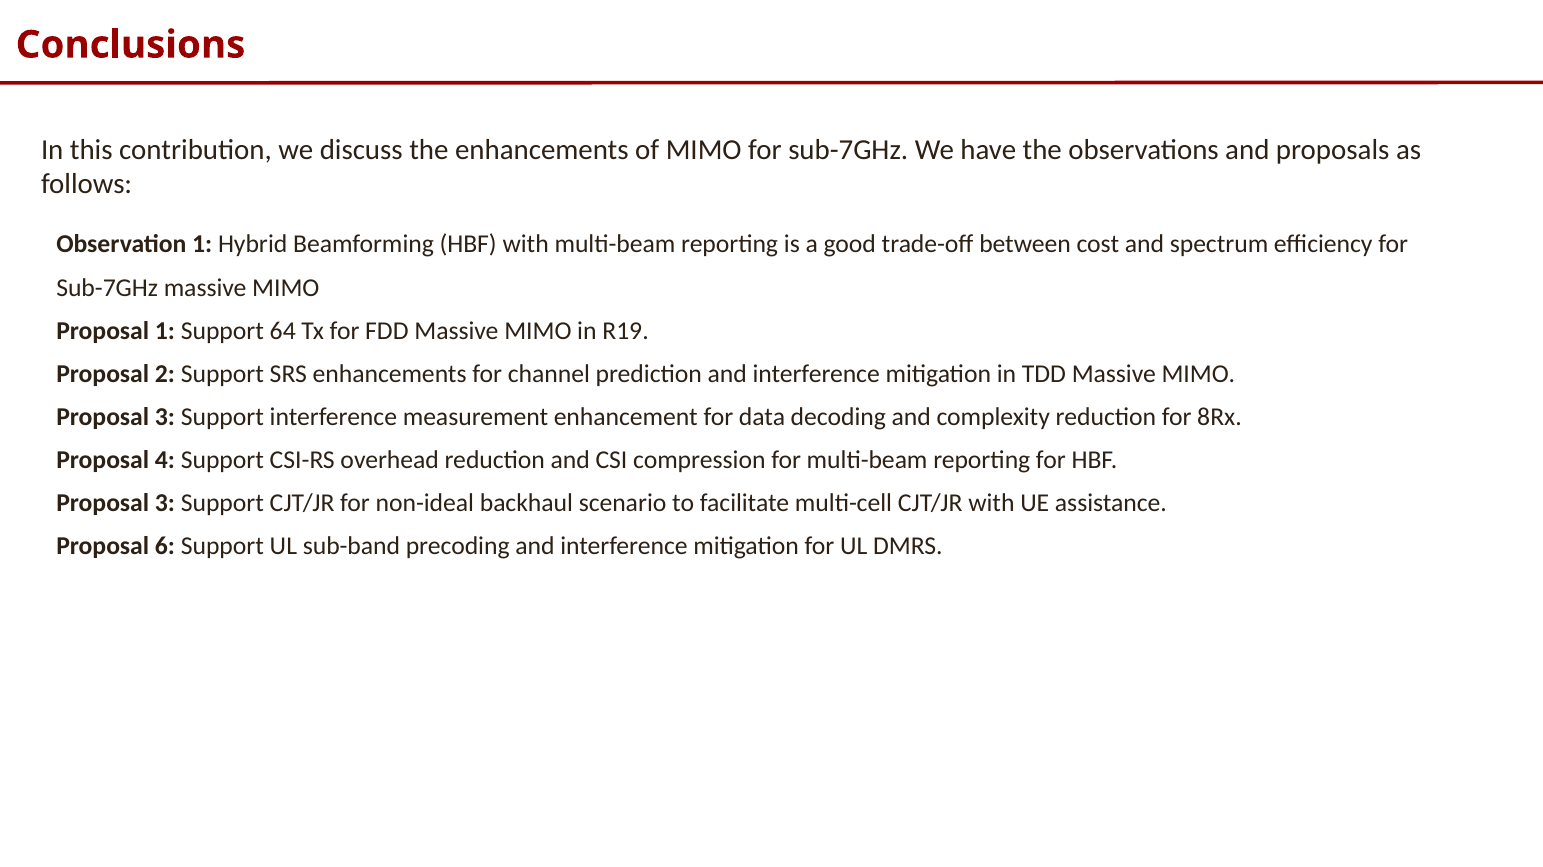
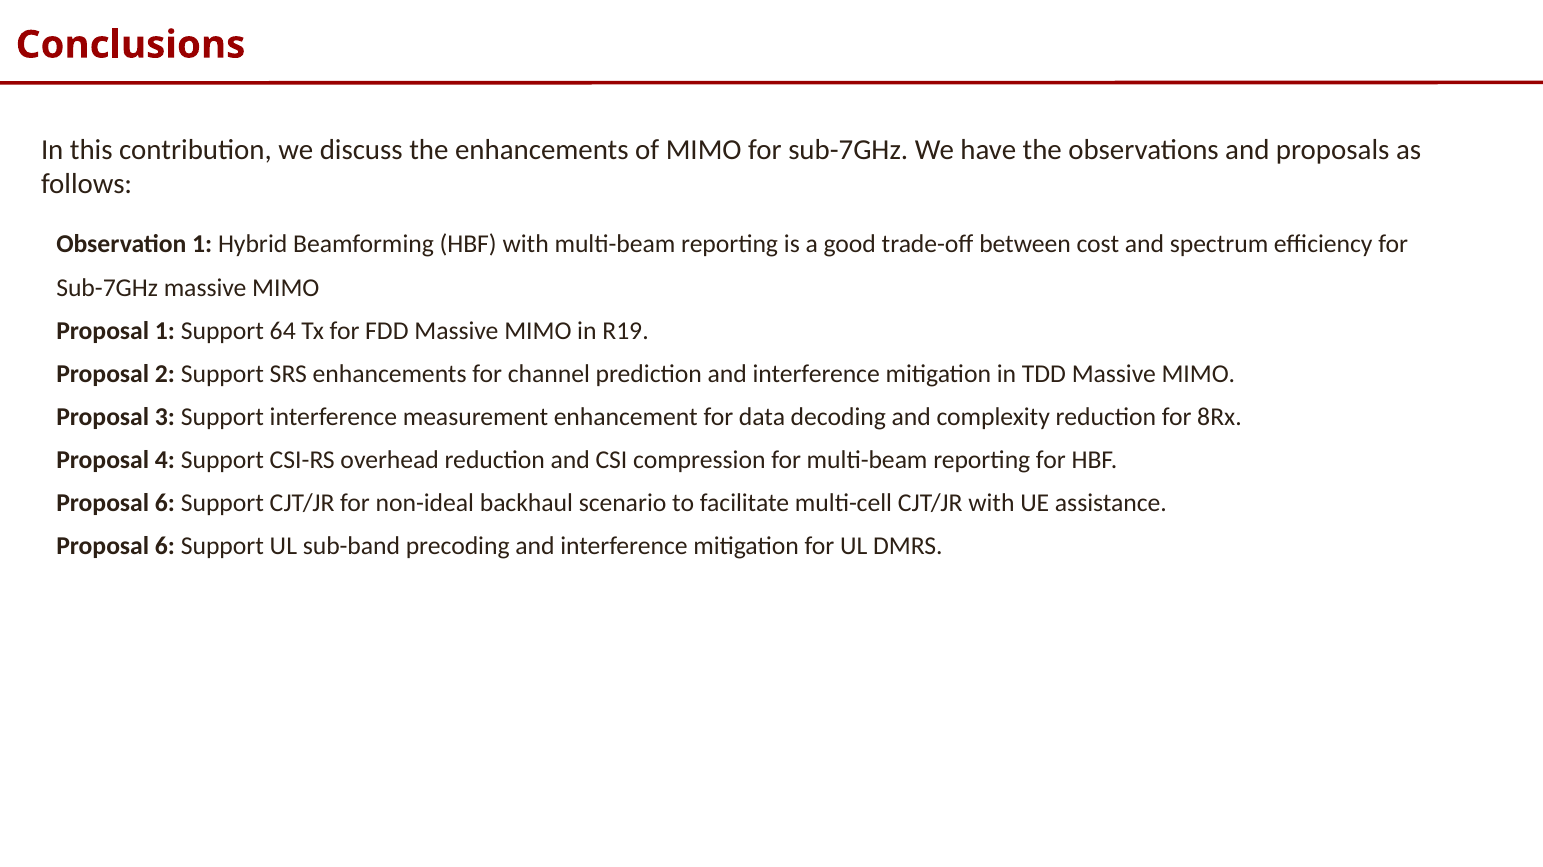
3 at (165, 503): 3 -> 6
